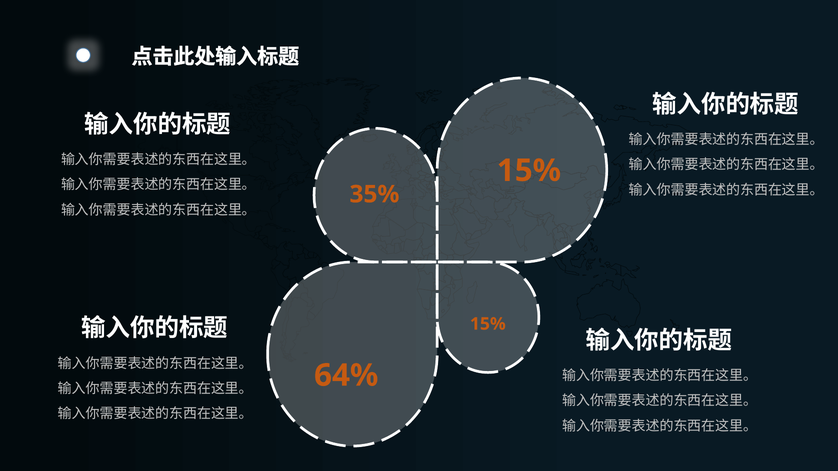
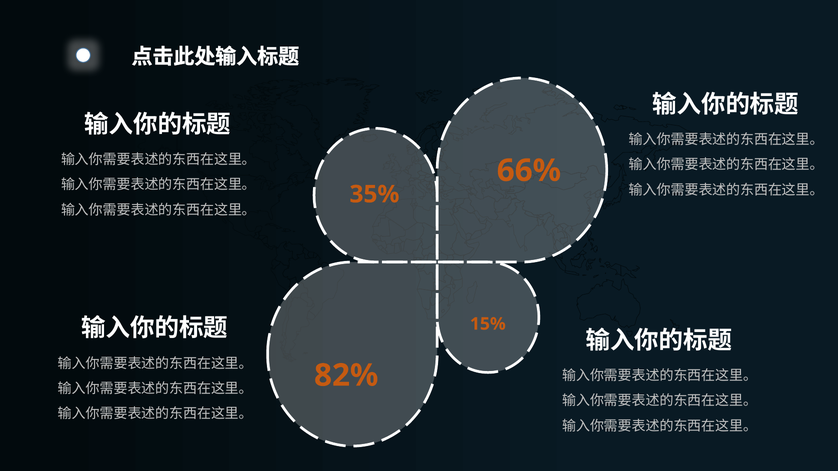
15% at (529, 171): 15% -> 66%
64%: 64% -> 82%
